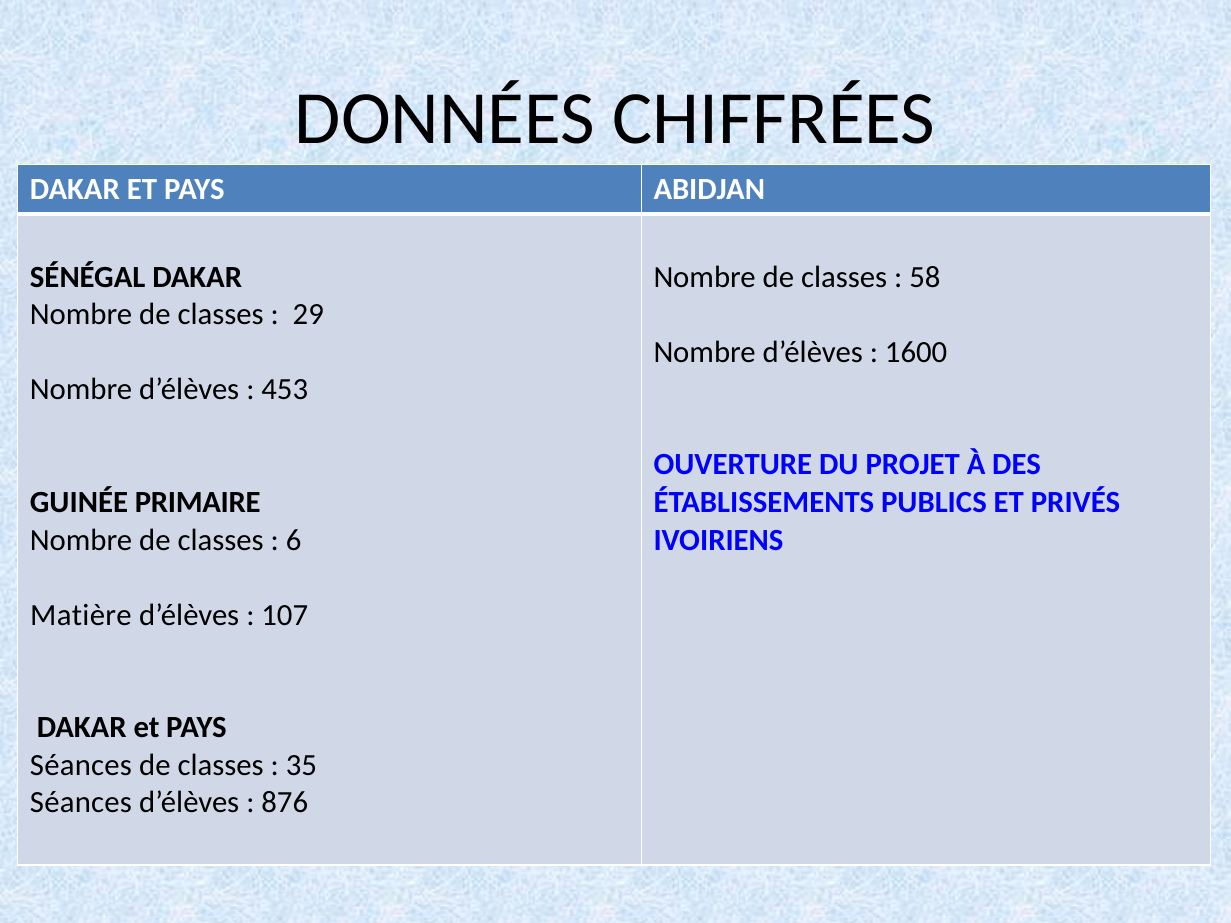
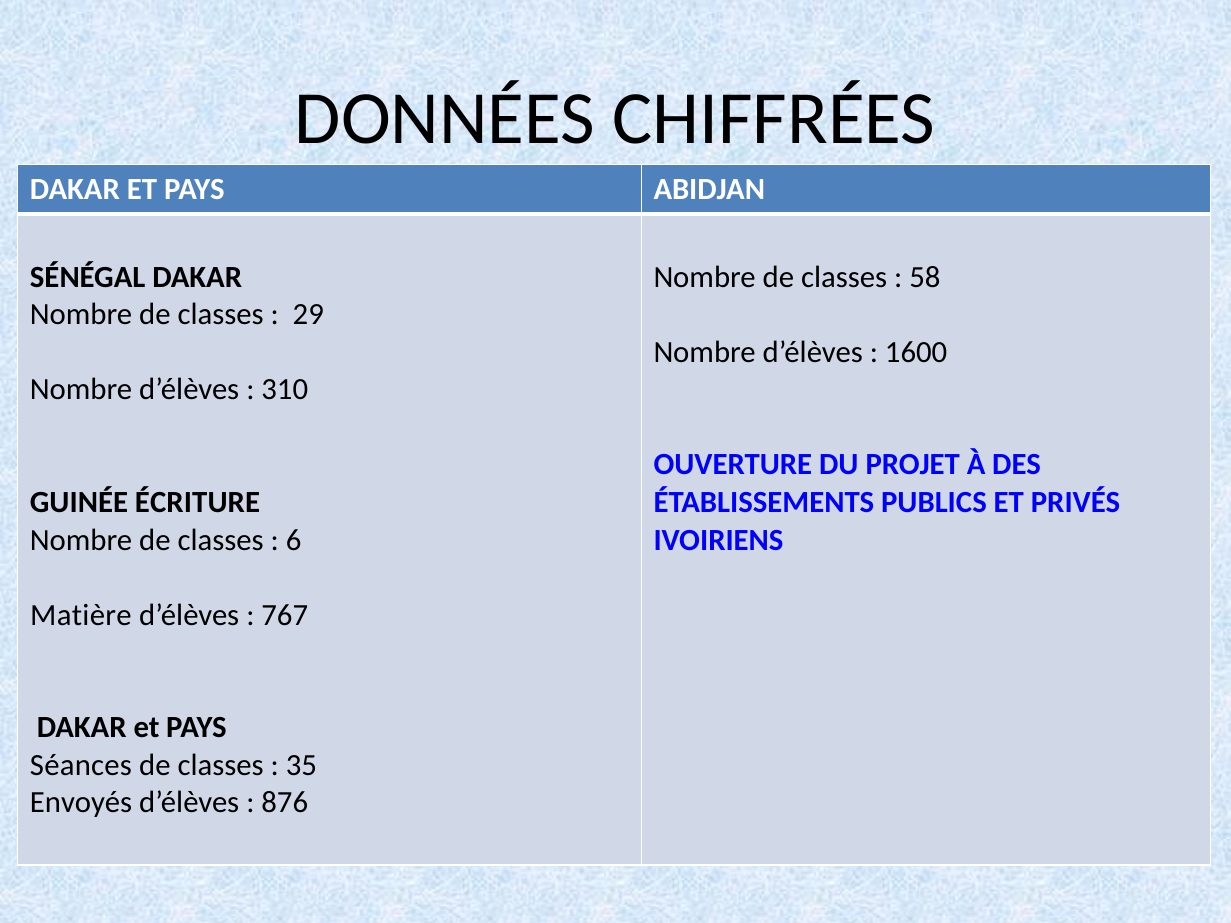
453: 453 -> 310
PRIMAIRE: PRIMAIRE -> ÉCRITURE
107: 107 -> 767
Séances at (81, 803): Séances -> Envoyés
